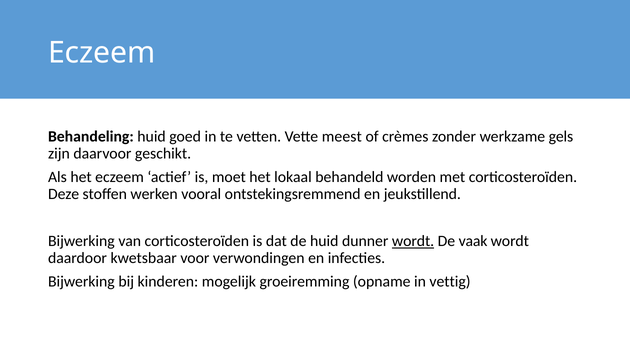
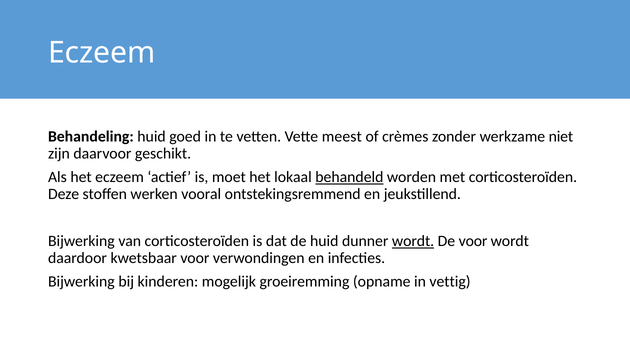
gels: gels -> niet
behandeld underline: none -> present
De vaak: vaak -> voor
